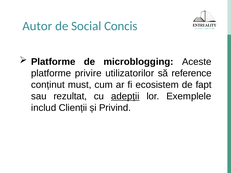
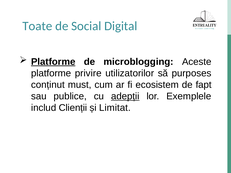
Autor: Autor -> Toate
Concis: Concis -> Digital
Platforme at (53, 62) underline: none -> present
reference: reference -> purposes
rezultat: rezultat -> publice
Privind: Privind -> Limitat
